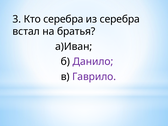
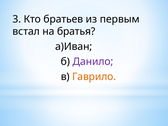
Кто серебра: серебра -> братьев
из серебра: серебра -> первым
Гаврило colour: purple -> orange
